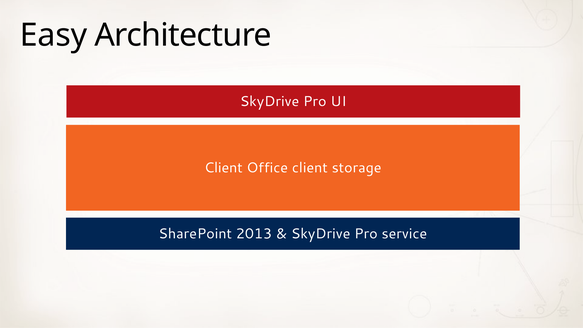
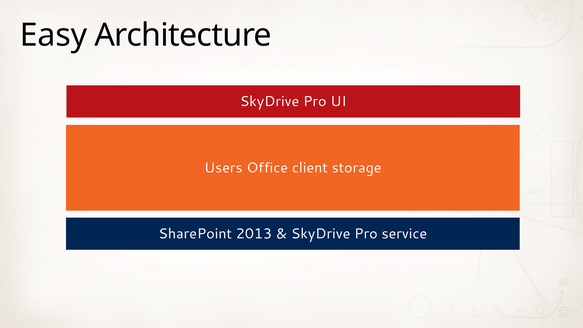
Client at (223, 168): Client -> Users
